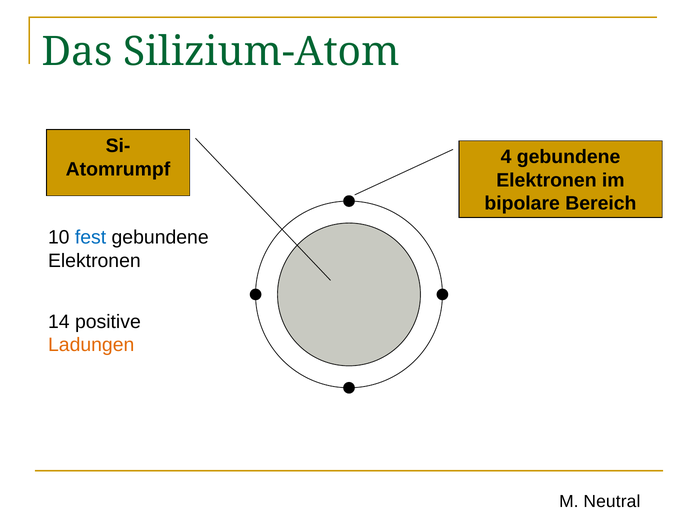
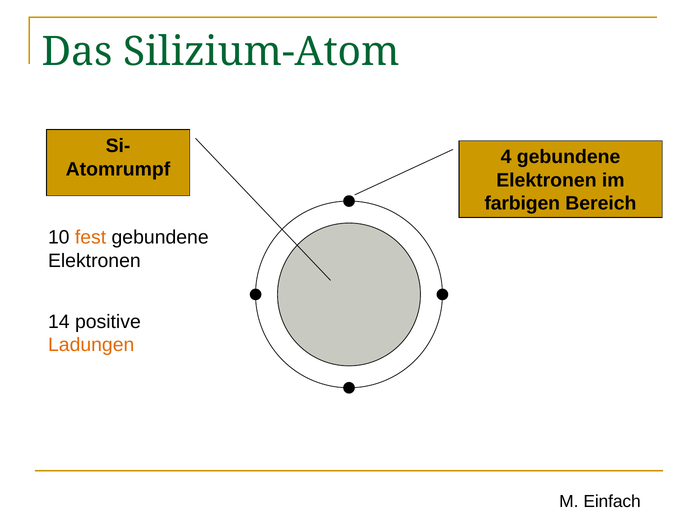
bipolare: bipolare -> farbigen
fest colour: blue -> orange
Neutral: Neutral -> Einfach
